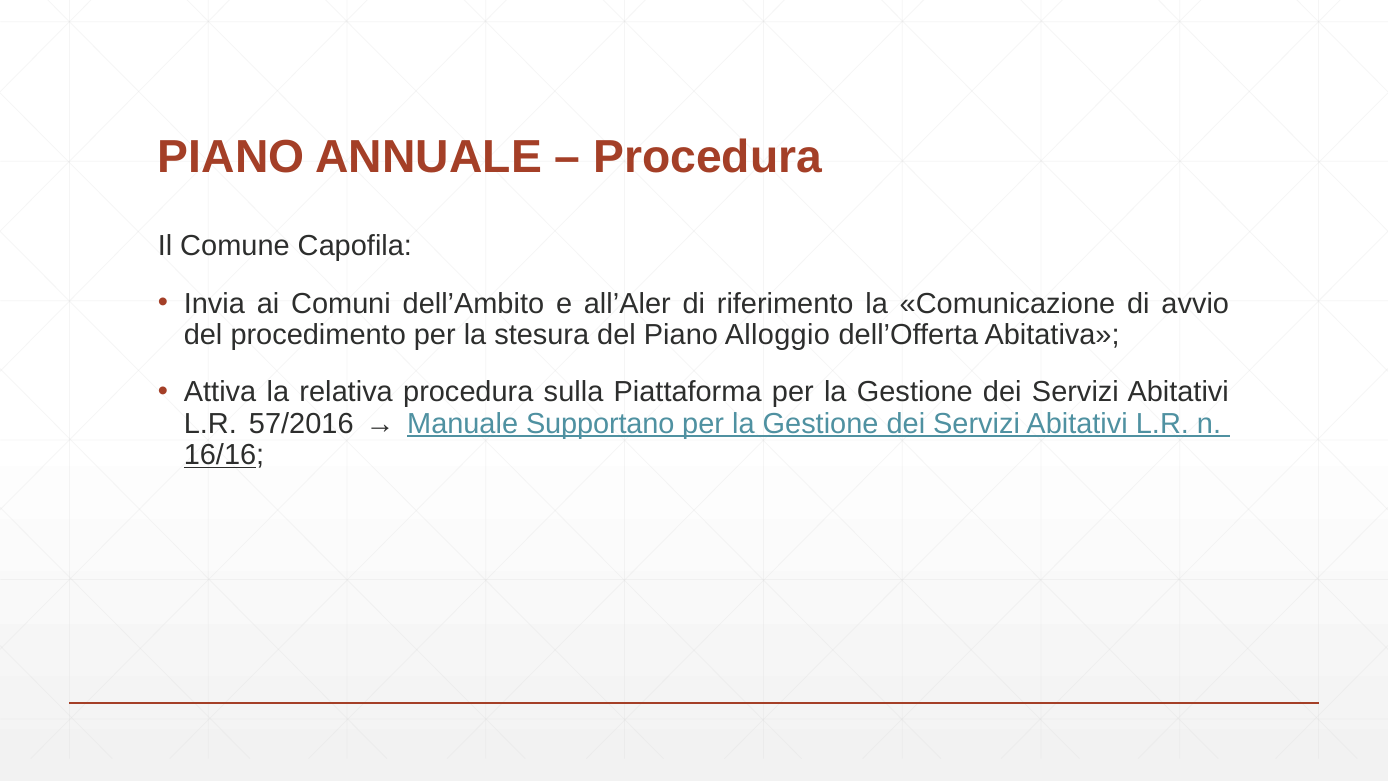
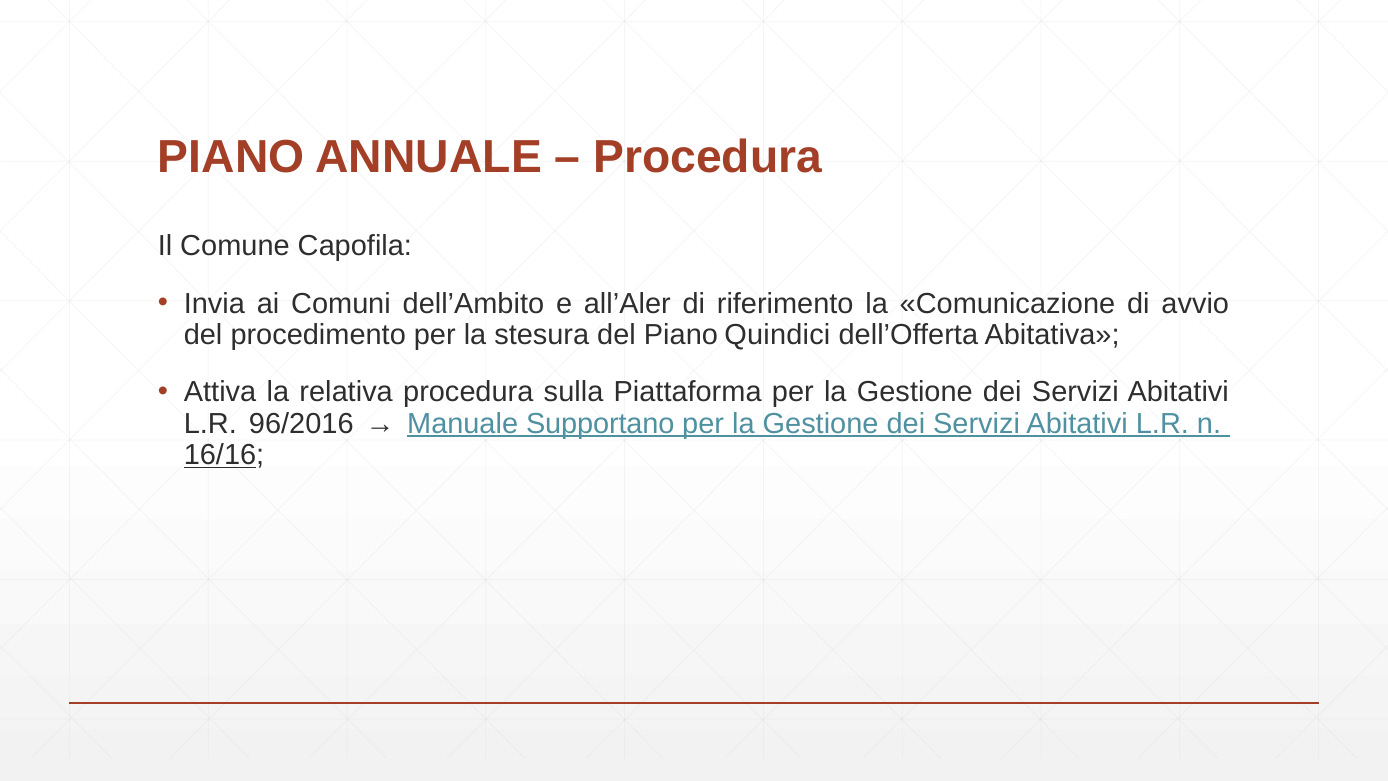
Alloggio: Alloggio -> Quindici
57/2016: 57/2016 -> 96/2016
